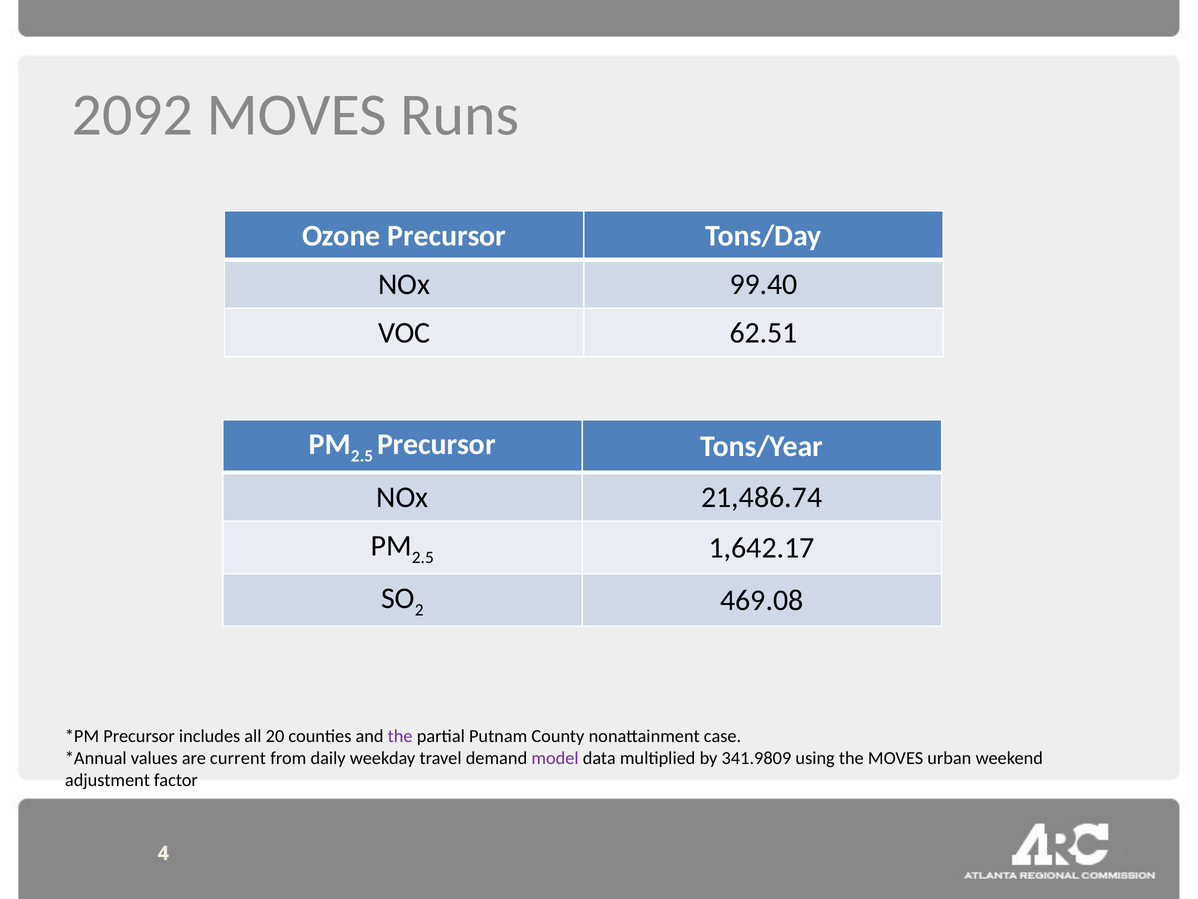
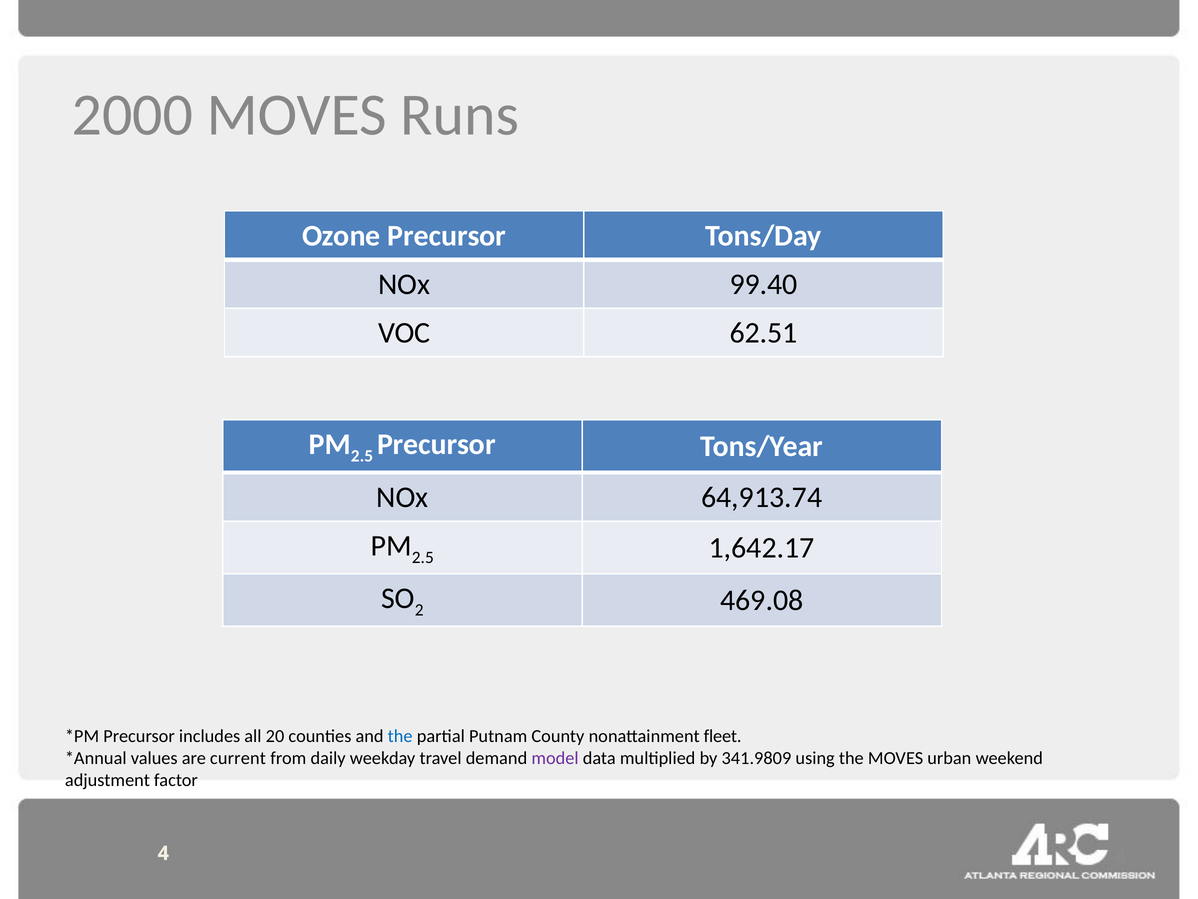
2092: 2092 -> 2000
21,486.74: 21,486.74 -> 64,913.74
the at (400, 736) colour: purple -> blue
case: case -> fleet
